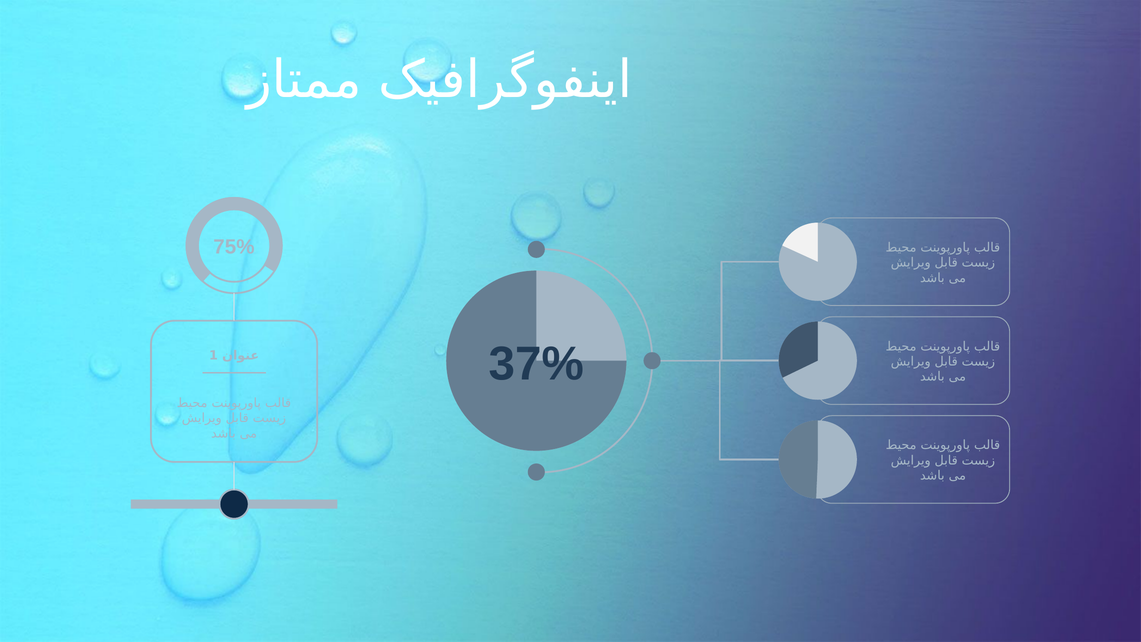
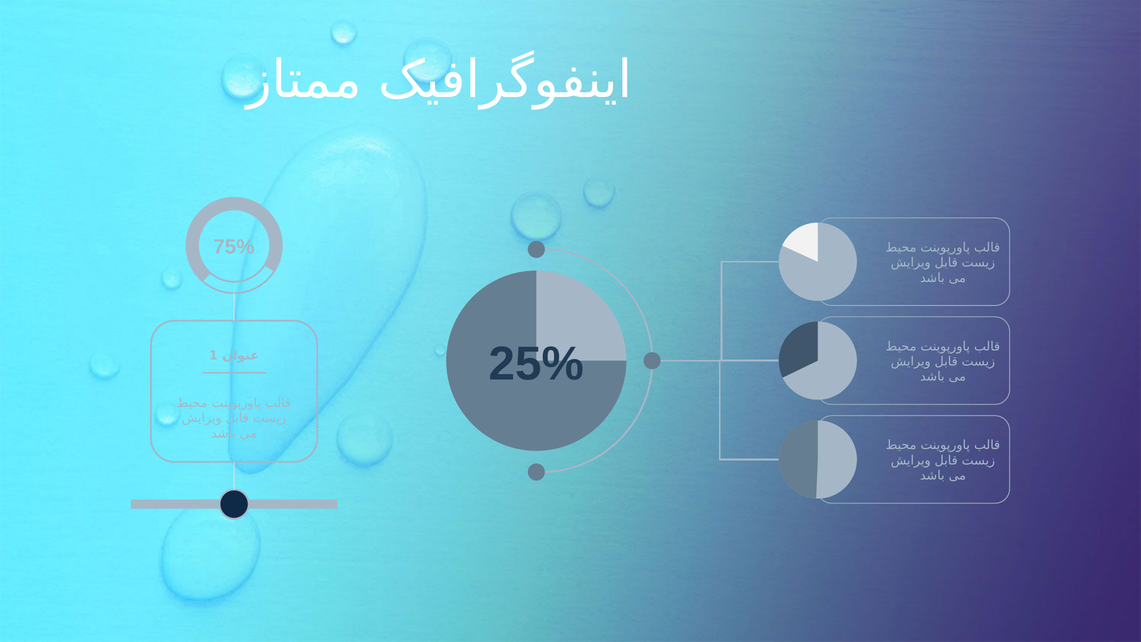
37%: 37% -> 25%
